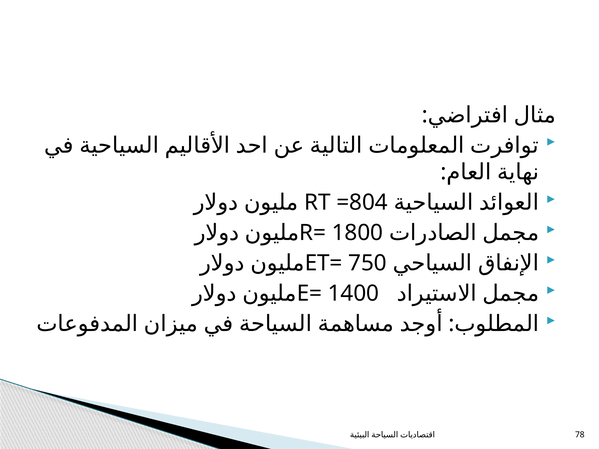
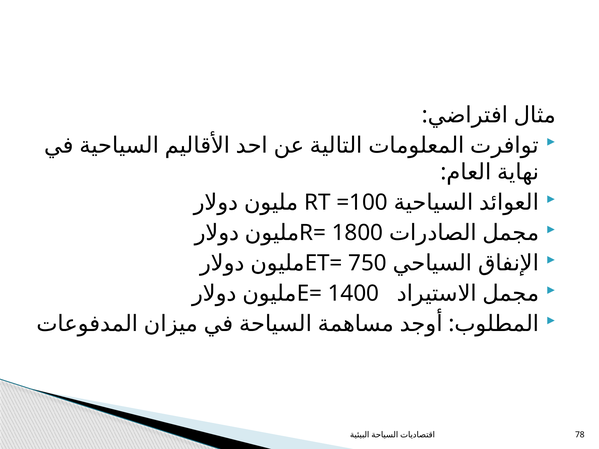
=804: =804 -> =100
